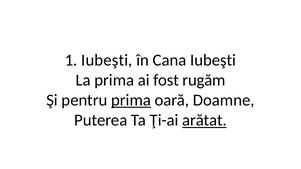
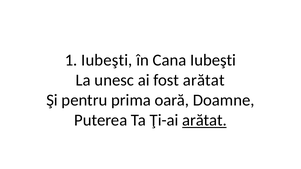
La prima: prima -> unesc
fost rugăm: rugăm -> arătat
prima at (131, 100) underline: present -> none
